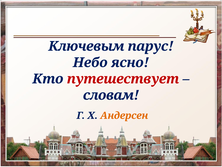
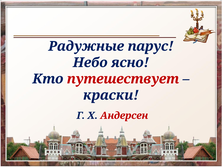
Ключевым: Ключевым -> Радужные
словам: словам -> краски
Андерсен colour: orange -> red
